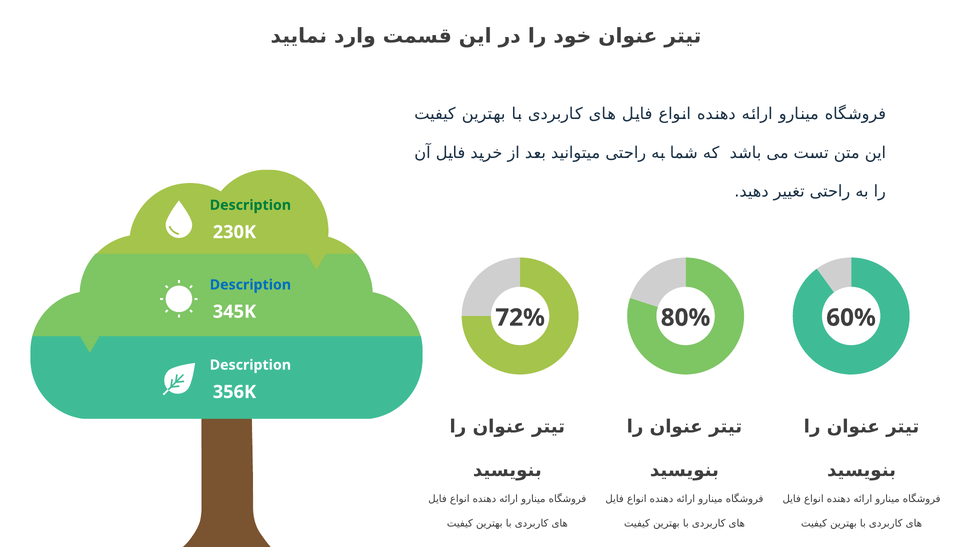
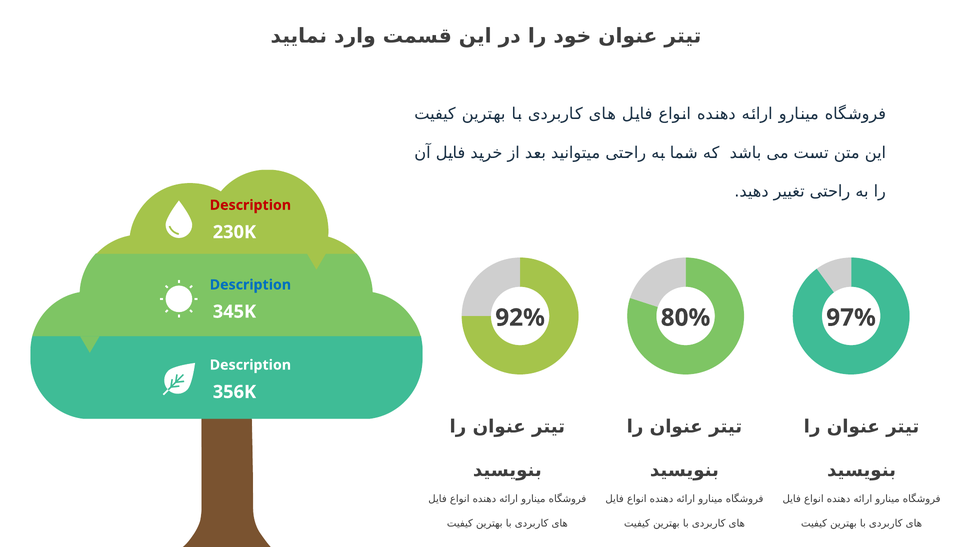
Description at (250, 205) colour: green -> red
72%: 72% -> 92%
60%: 60% -> 97%
